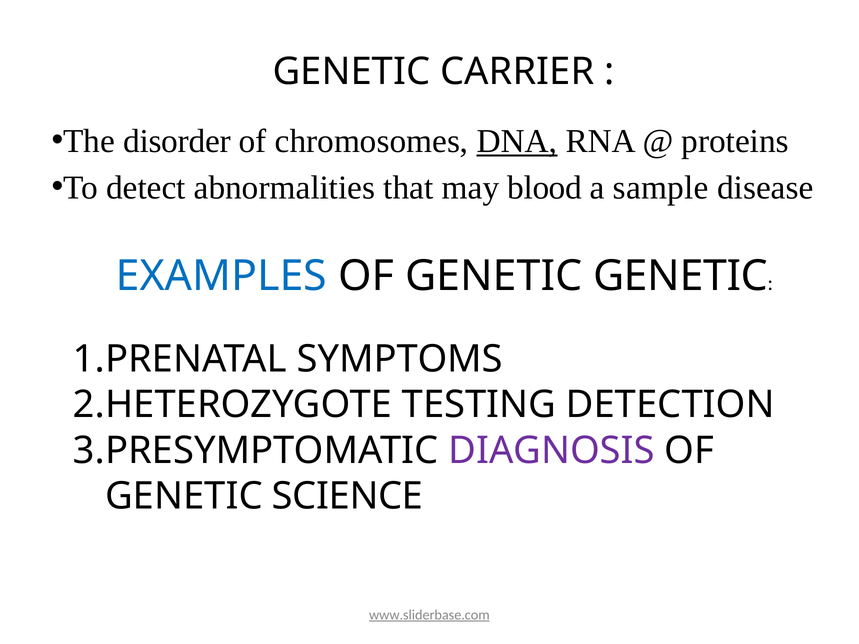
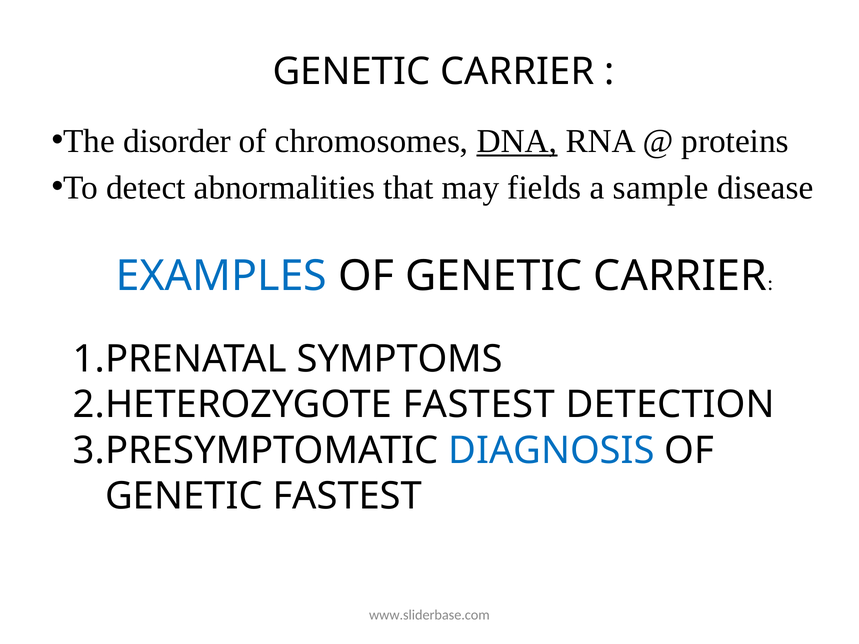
blood: blood -> fields
OF GENETIC GENETIC: GENETIC -> CARRIER
TESTING at (479, 405): TESTING -> FASTEST
DIAGNOSIS colour: purple -> blue
GENETIC SCIENCE: SCIENCE -> FASTEST
www.sliderbase.com underline: present -> none
